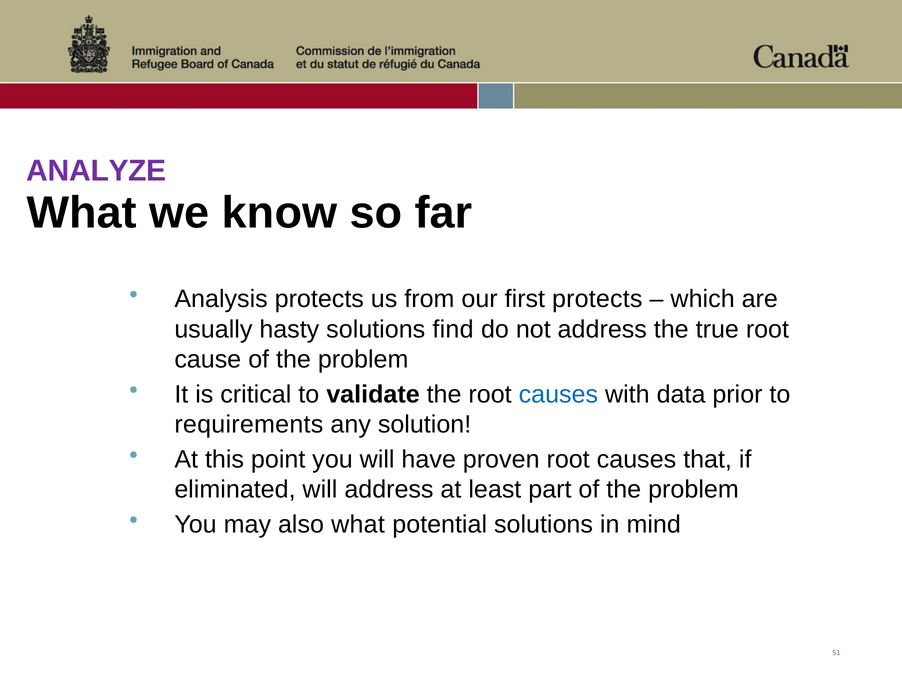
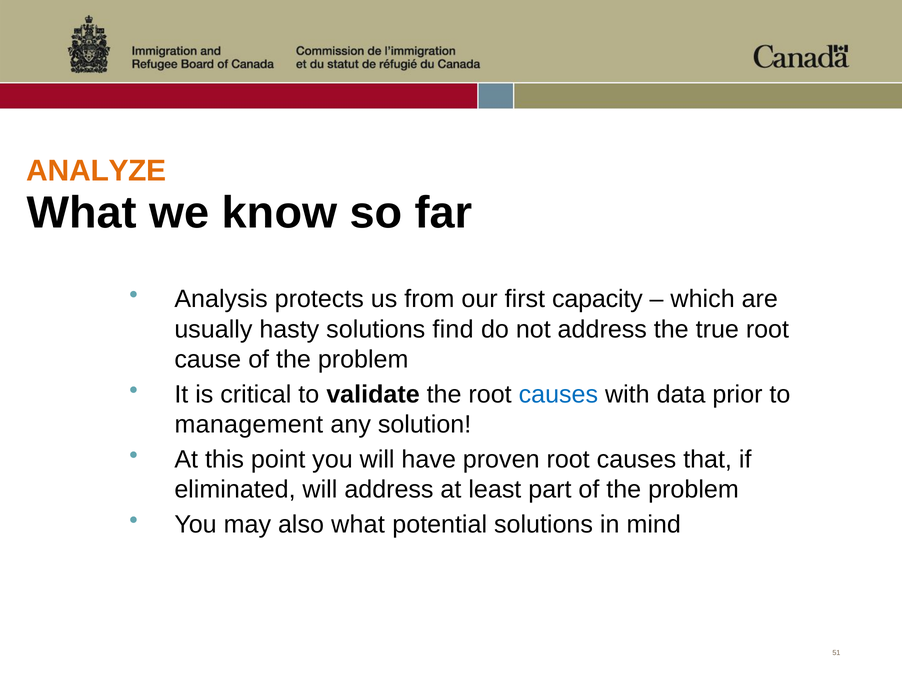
ANALYZE colour: purple -> orange
first protects: protects -> capacity
requirements: requirements -> management
